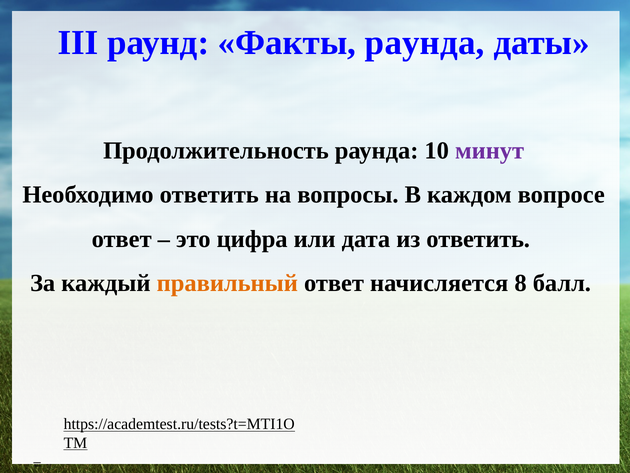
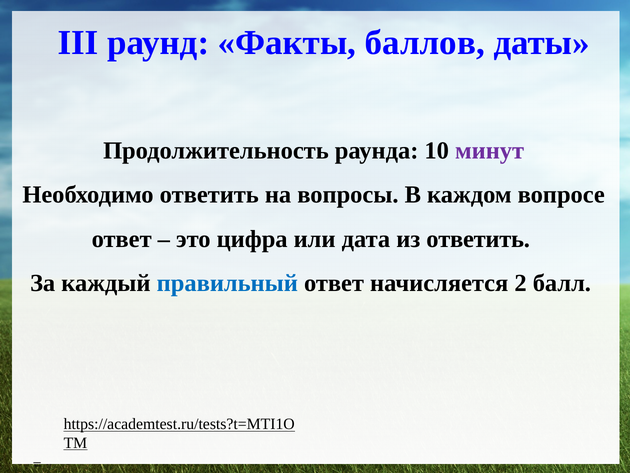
Факты раунда: раунда -> баллов
правильный colour: orange -> blue
8: 8 -> 2
